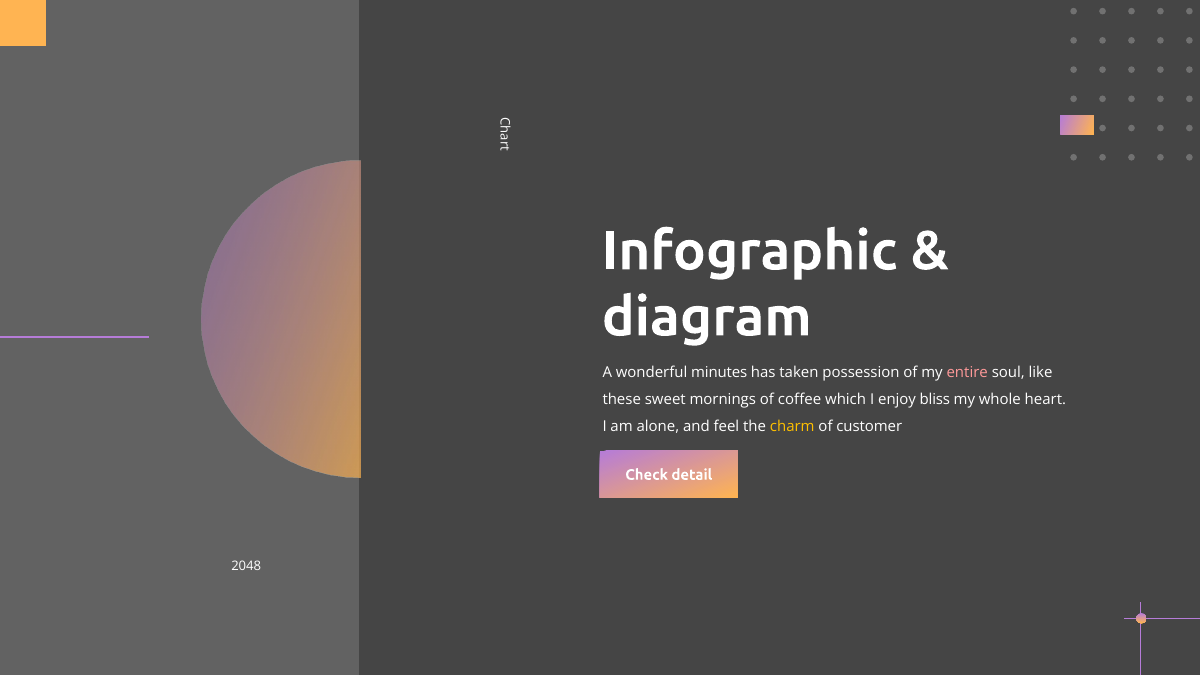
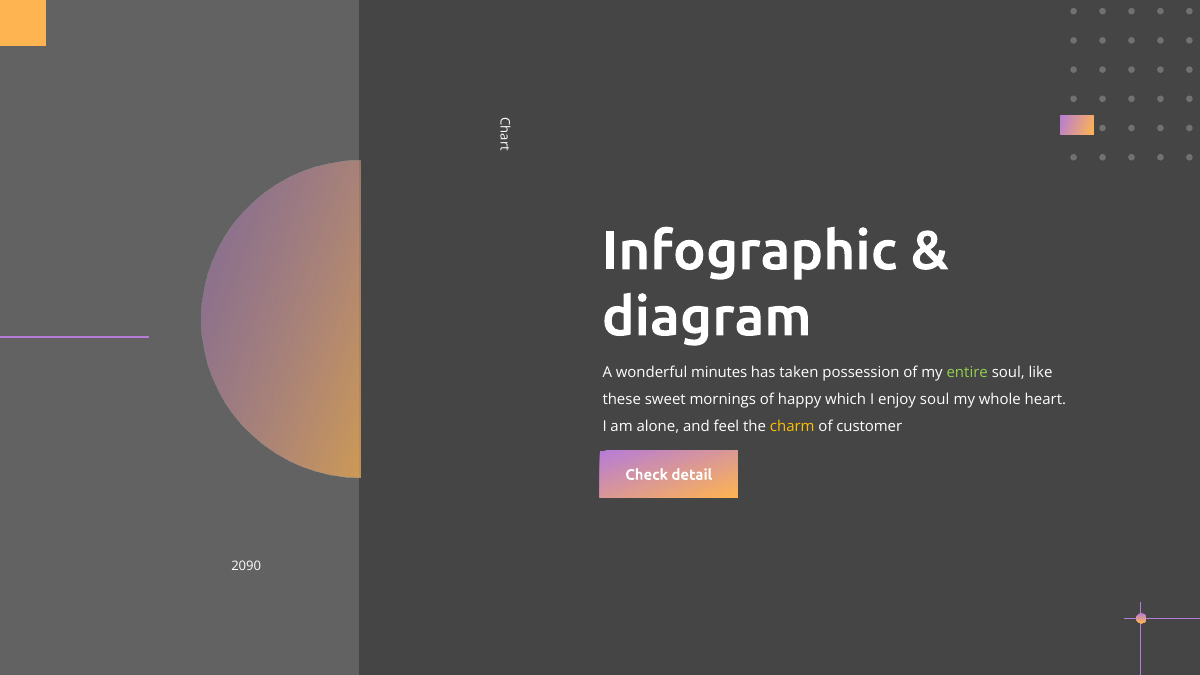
entire colour: pink -> light green
coffee: coffee -> happy
enjoy bliss: bliss -> soul
2048: 2048 -> 2090
